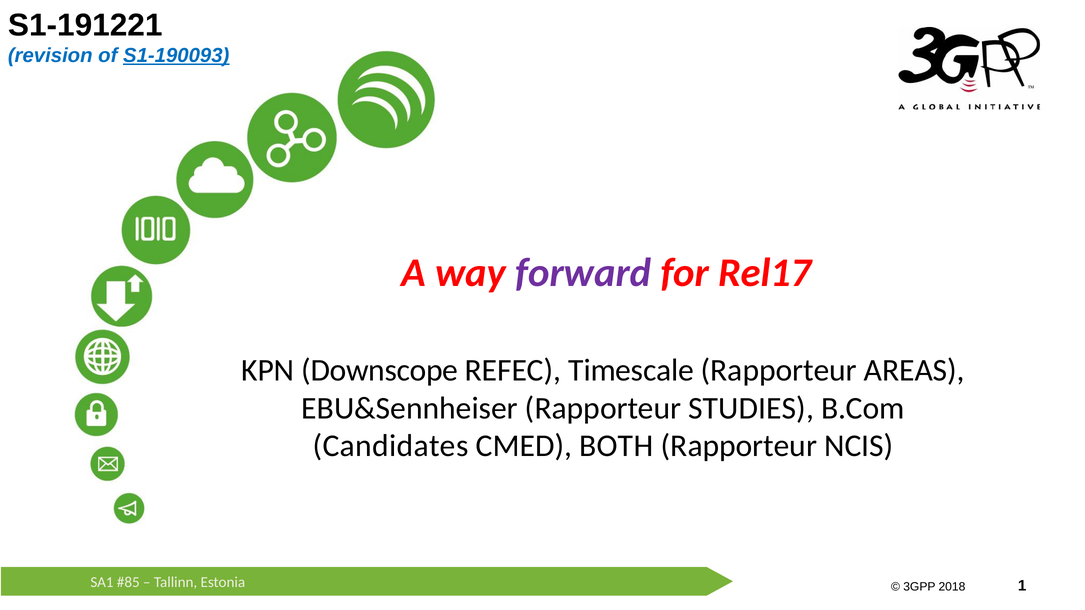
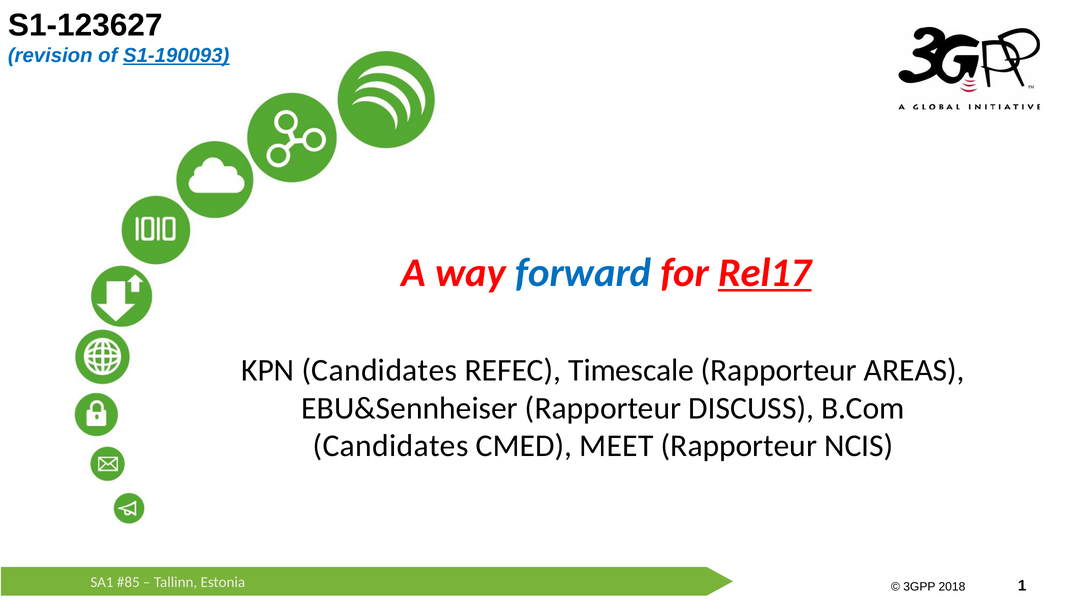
S1-191221: S1-191221 -> S1-123627
forward colour: purple -> blue
Rel17 underline: none -> present
KPN Downscope: Downscope -> Candidates
STUDIES: STUDIES -> DISCUSS
BOTH: BOTH -> MEET
